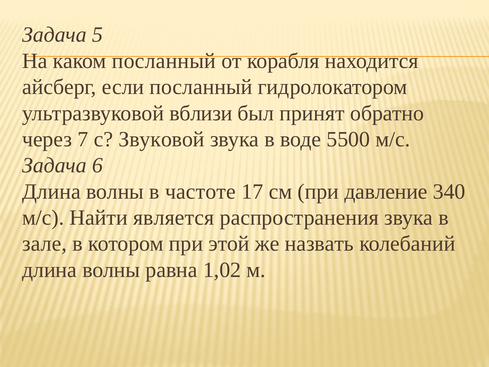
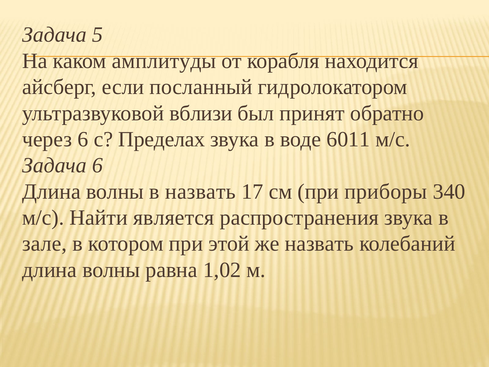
каком посланный: посланный -> амплитуды
через 7: 7 -> 6
Звуковой: Звуковой -> Пределах
5500: 5500 -> 6011
в частоте: частоте -> назвать
давление: давление -> приборы
